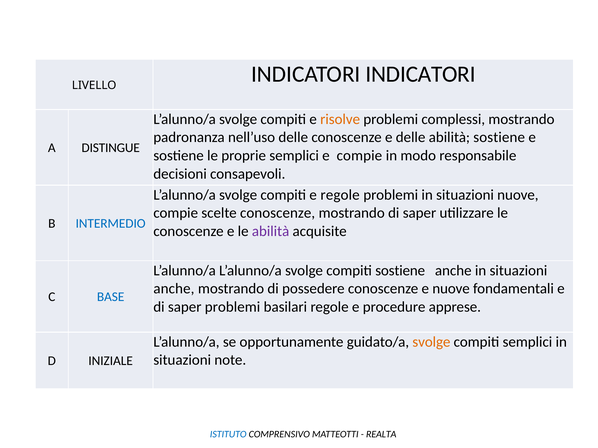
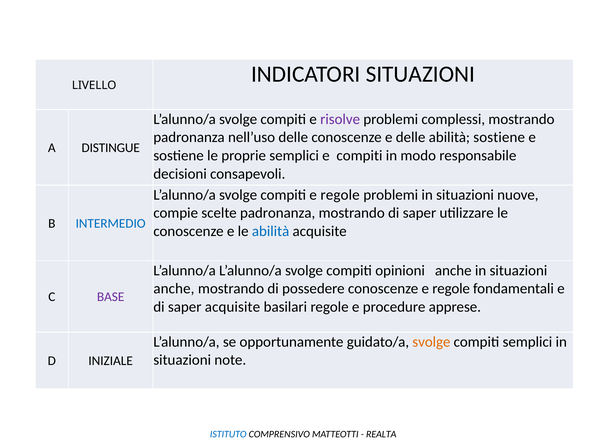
INDICATORI INDICATORI: INDICATORI -> SITUAZIONI
risolve colour: orange -> purple
e compie: compie -> compiti
scelte conoscenze: conoscenze -> padronanza
abilità at (271, 232) colour: purple -> blue
compiti sostiene: sostiene -> opinioni
conoscenze e nuove: nuove -> regole
BASE colour: blue -> purple
saper problemi: problemi -> acquisite
